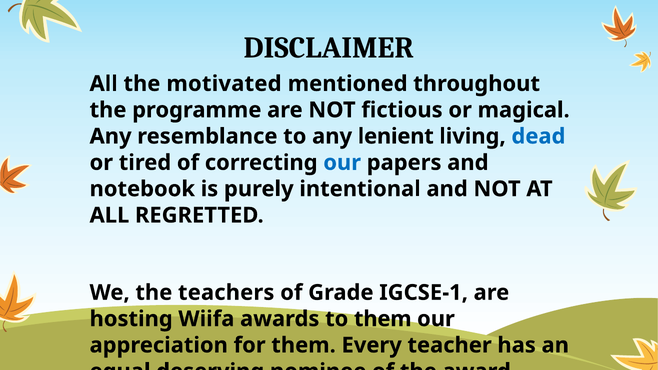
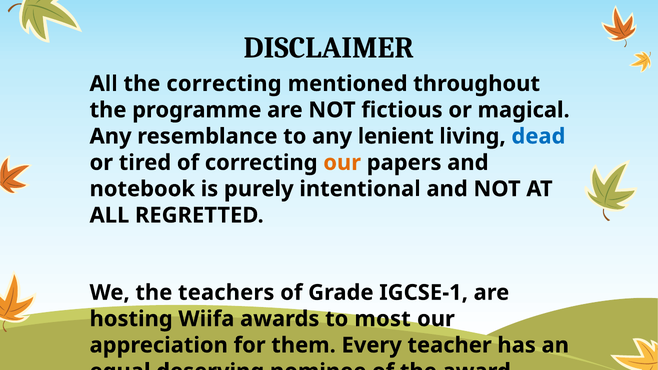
the motivated: motivated -> correcting
our at (342, 163) colour: blue -> orange
to them: them -> most
